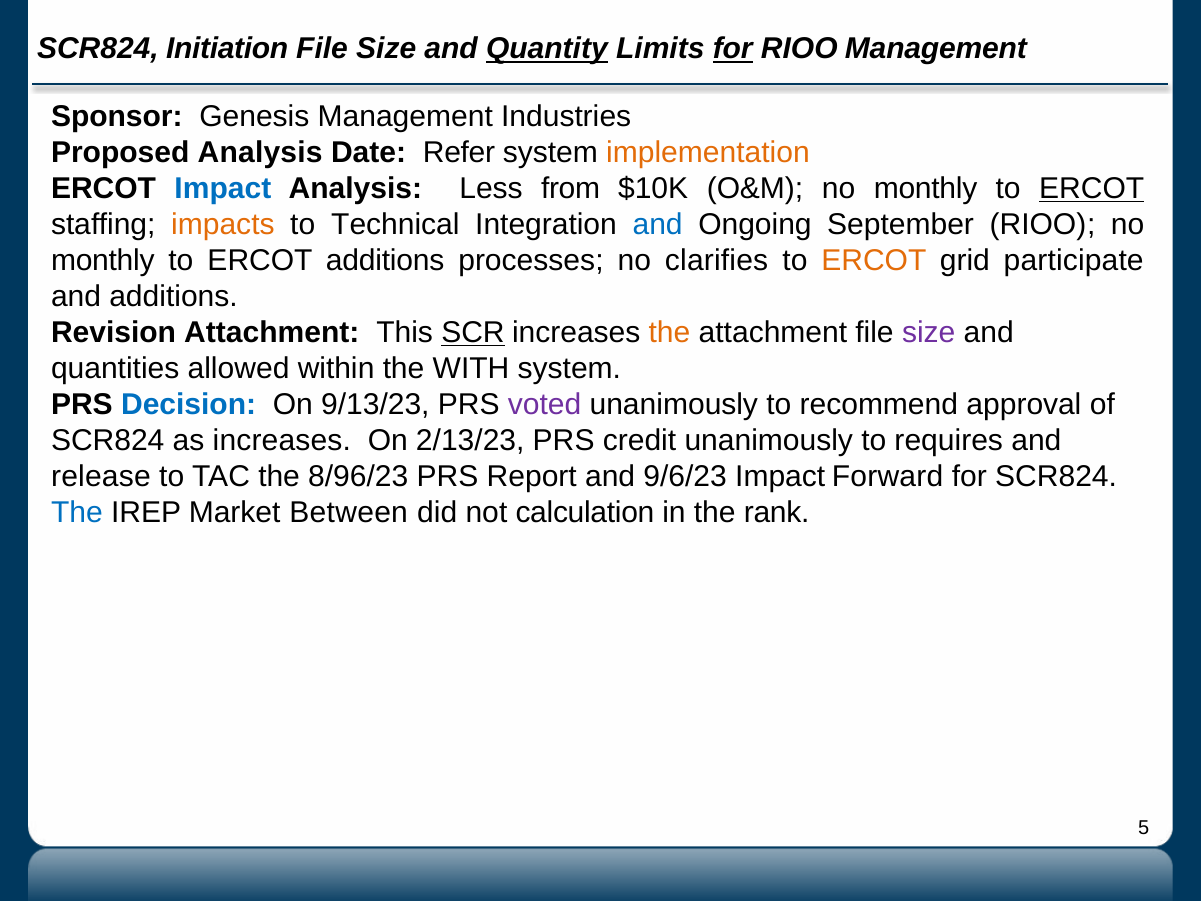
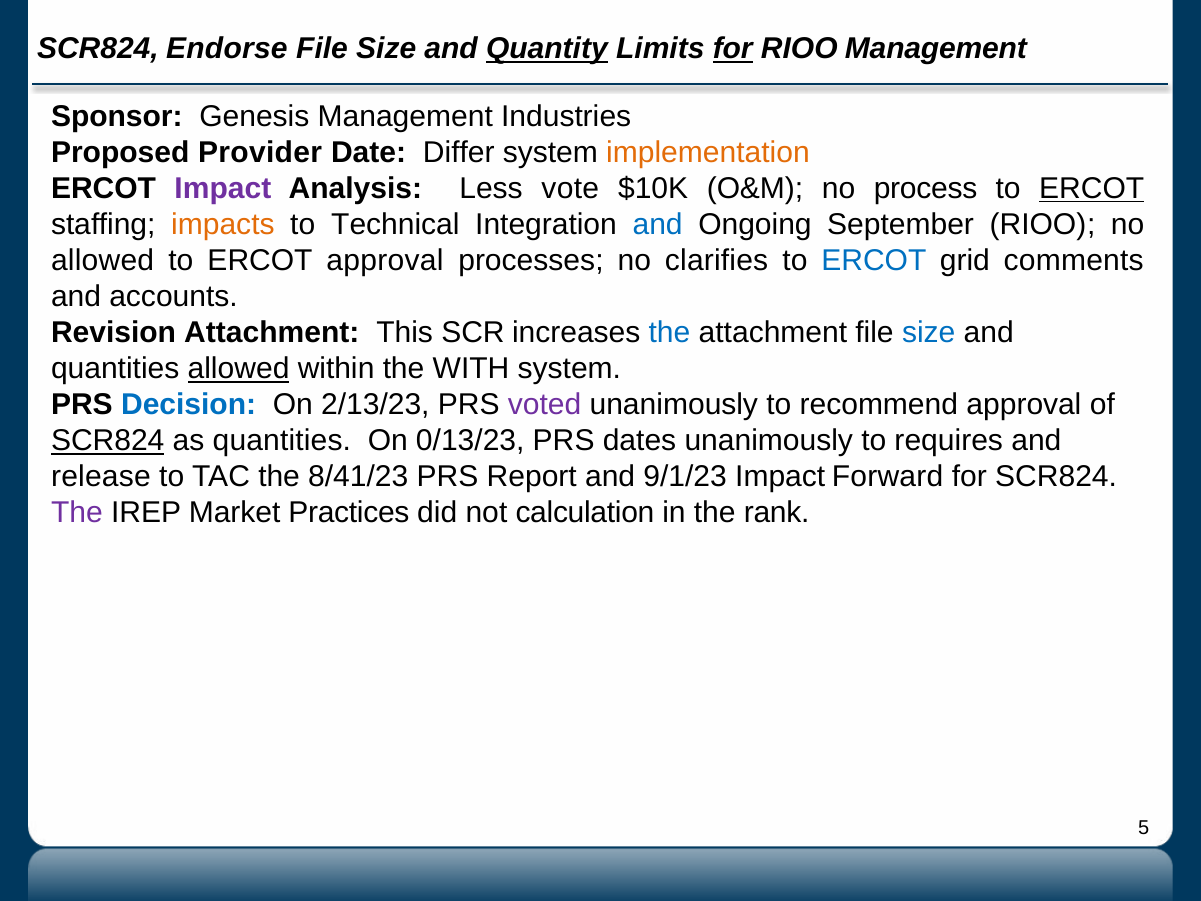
Initiation: Initiation -> Endorse
Proposed Analysis: Analysis -> Provider
Refer: Refer -> Differ
Impact at (223, 188) colour: blue -> purple
from: from -> vote
O&M no monthly: monthly -> process
monthly at (103, 261): monthly -> allowed
ERCOT additions: additions -> approval
ERCOT at (874, 261) colour: orange -> blue
participate: participate -> comments
and additions: additions -> accounts
SCR underline: present -> none
the at (670, 333) colour: orange -> blue
size at (929, 333) colour: purple -> blue
allowed at (239, 369) underline: none -> present
9/13/23: 9/13/23 -> 2/13/23
SCR824 at (108, 441) underline: none -> present
as increases: increases -> quantities
2/13/23: 2/13/23 -> 0/13/23
credit: credit -> dates
8/96/23: 8/96/23 -> 8/41/23
9/6/23: 9/6/23 -> 9/1/23
The at (77, 513) colour: blue -> purple
Between: Between -> Practices
